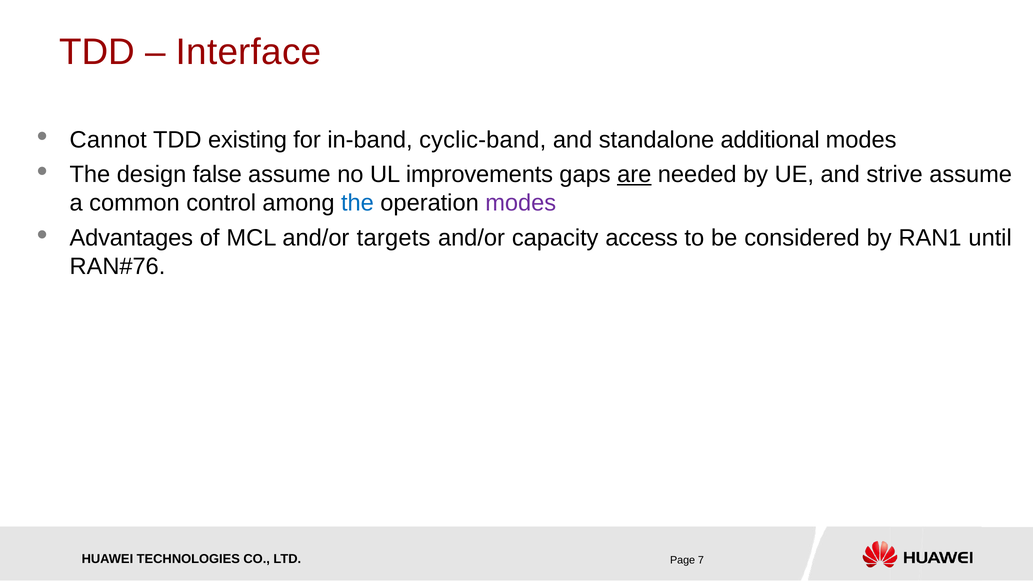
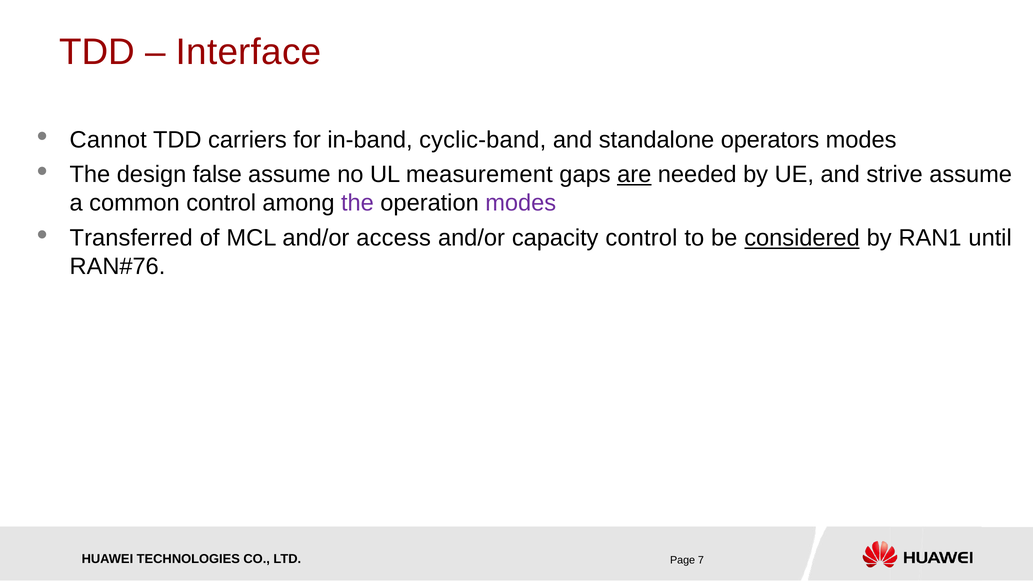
existing: existing -> carriers
additional: additional -> operators
improvements: improvements -> measurement
the at (357, 203) colour: blue -> purple
Advantages: Advantages -> Transferred
targets: targets -> access
capacity access: access -> control
considered underline: none -> present
